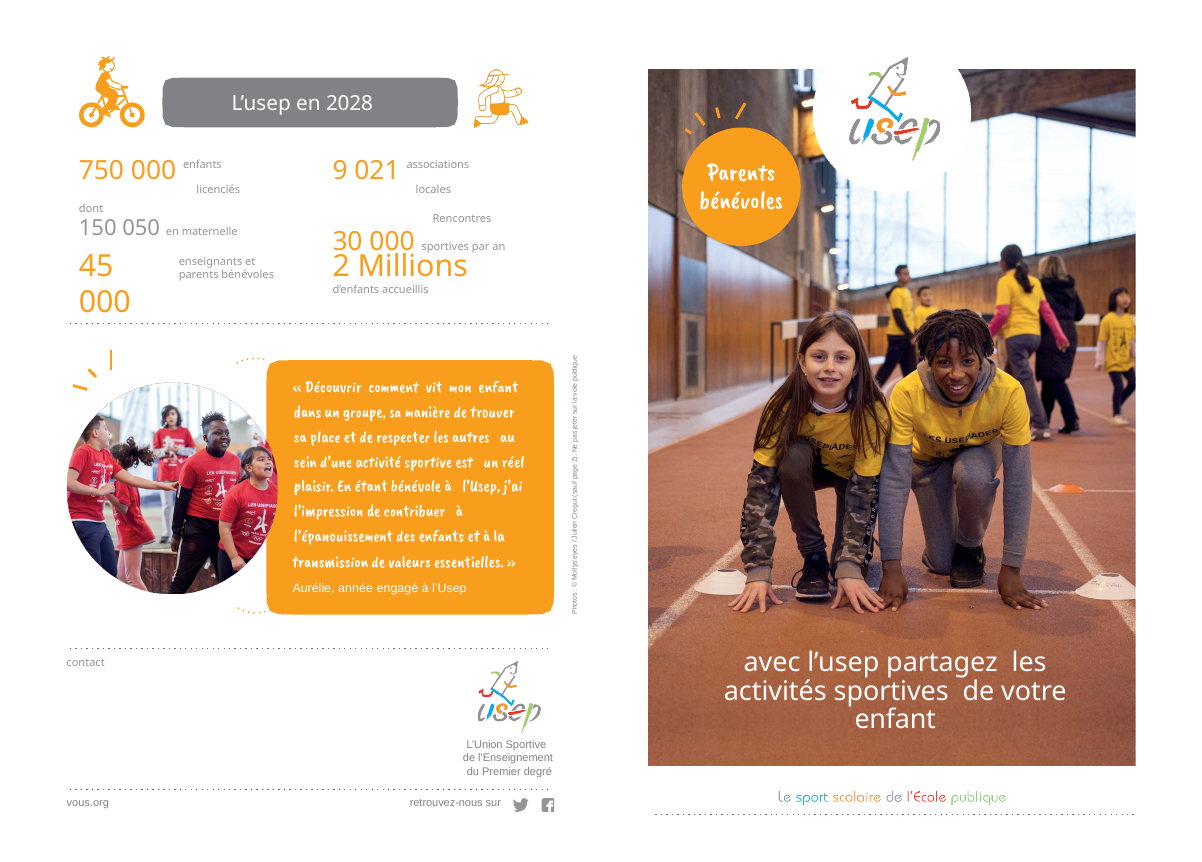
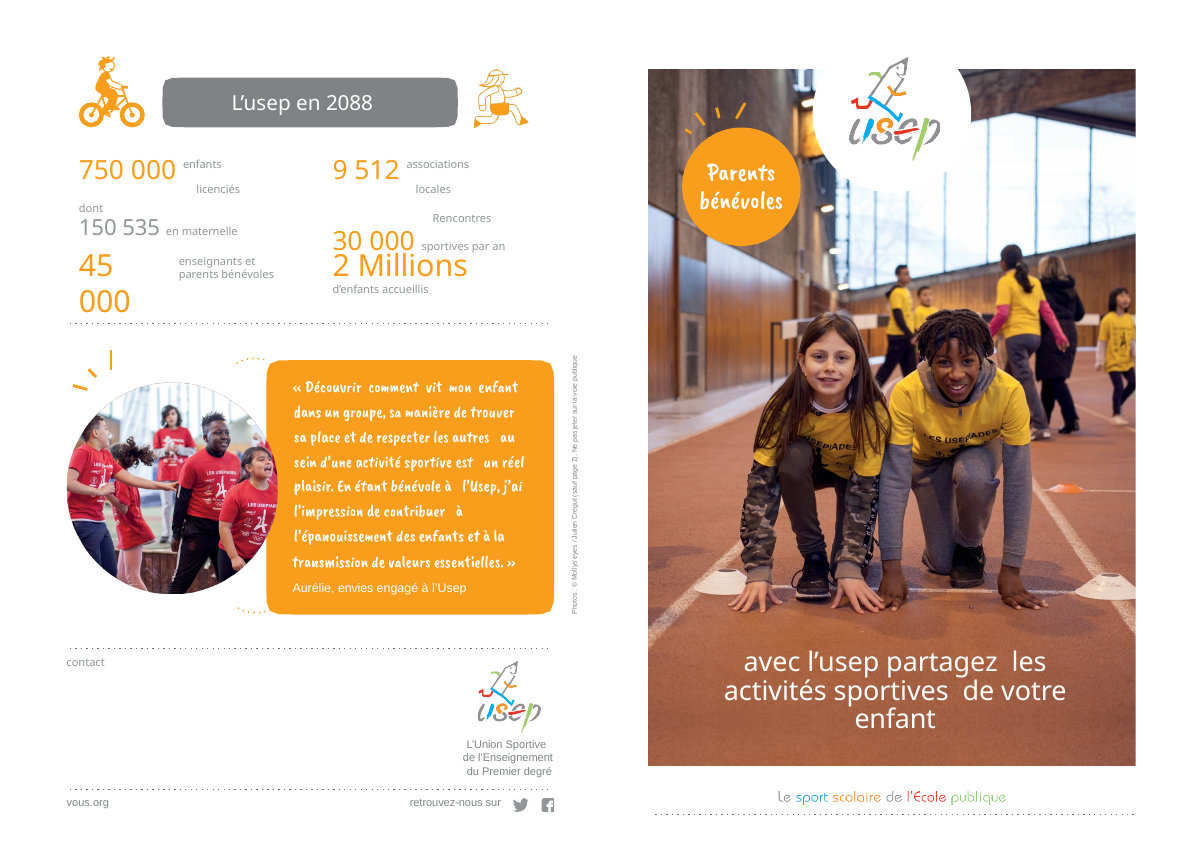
2028: 2028 -> 2088
021: 021 -> 512
050: 050 -> 535
année: année -> envies
